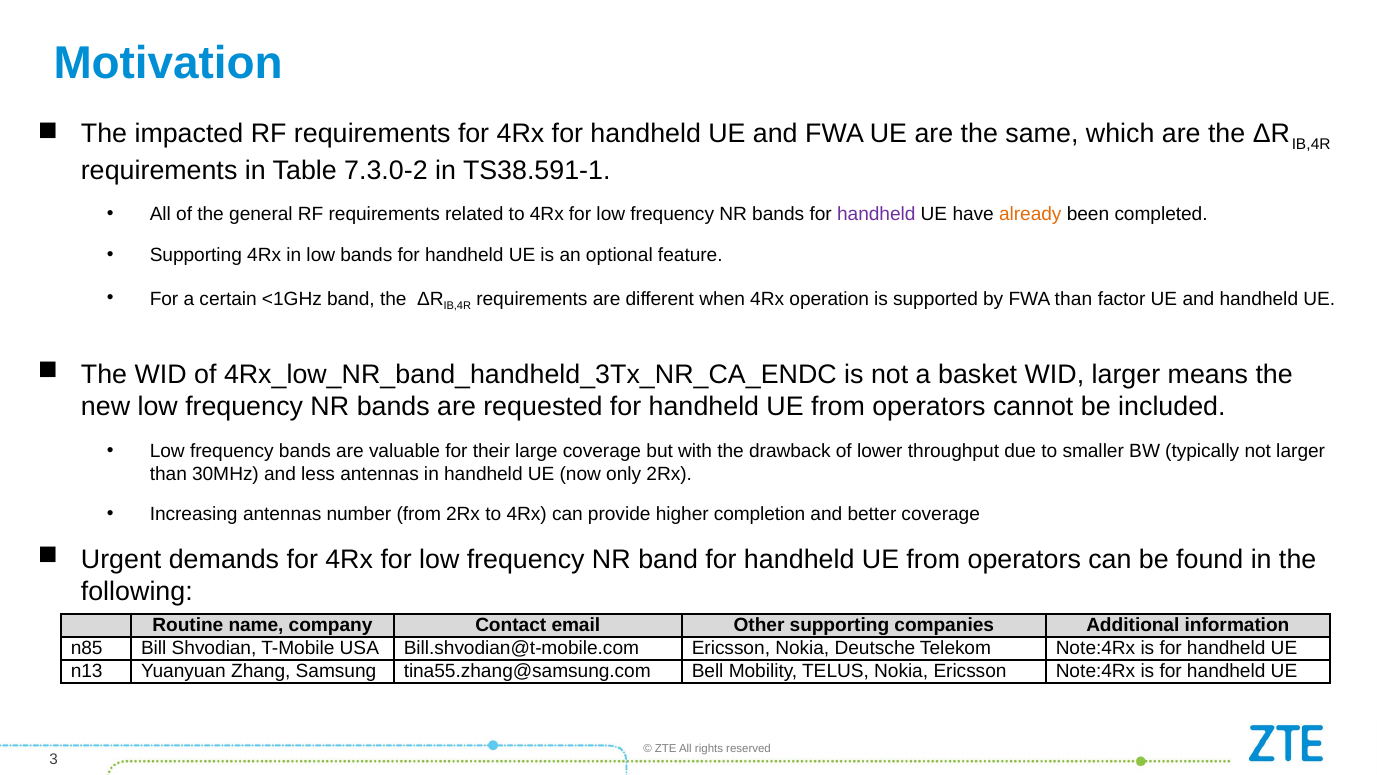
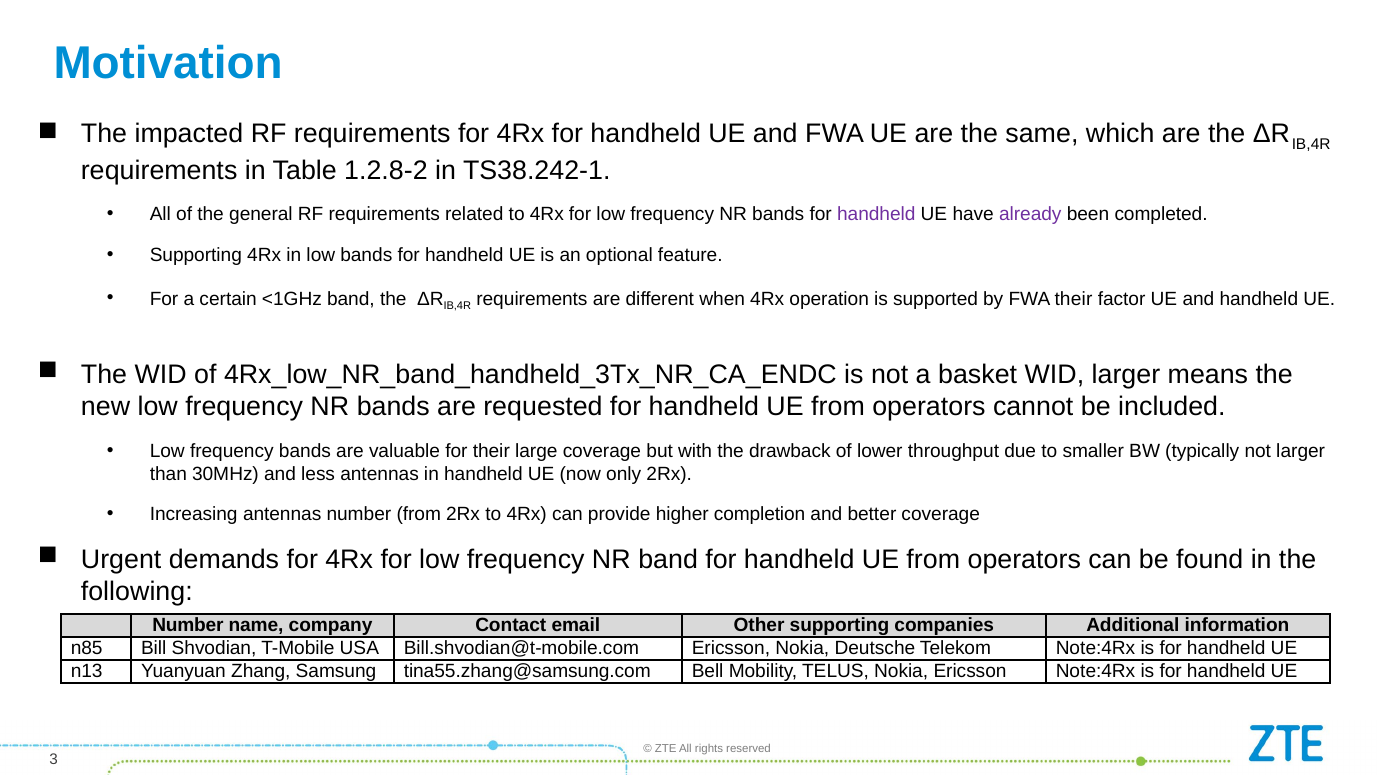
7.3.0-2: 7.3.0-2 -> 1.2.8-2
TS38.591-1: TS38.591-1 -> TS38.242-1
already colour: orange -> purple
FWA than: than -> their
Routine at (188, 625): Routine -> Number
